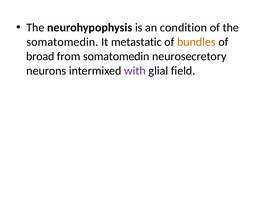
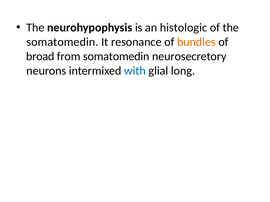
condition: condition -> histologic
metastatic: metastatic -> resonance
with colour: purple -> blue
field: field -> long
